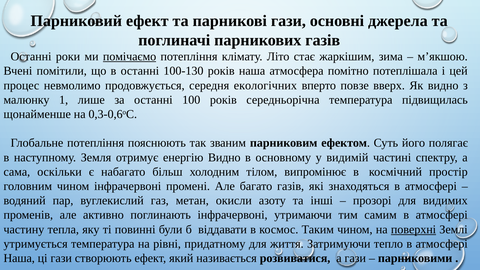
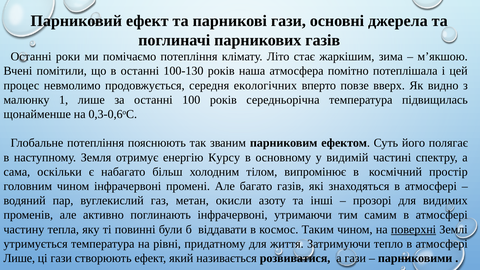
помічаємо underline: present -> none
енергію Видно: Видно -> Курсу
Наша at (19, 258): Наша -> Лише
